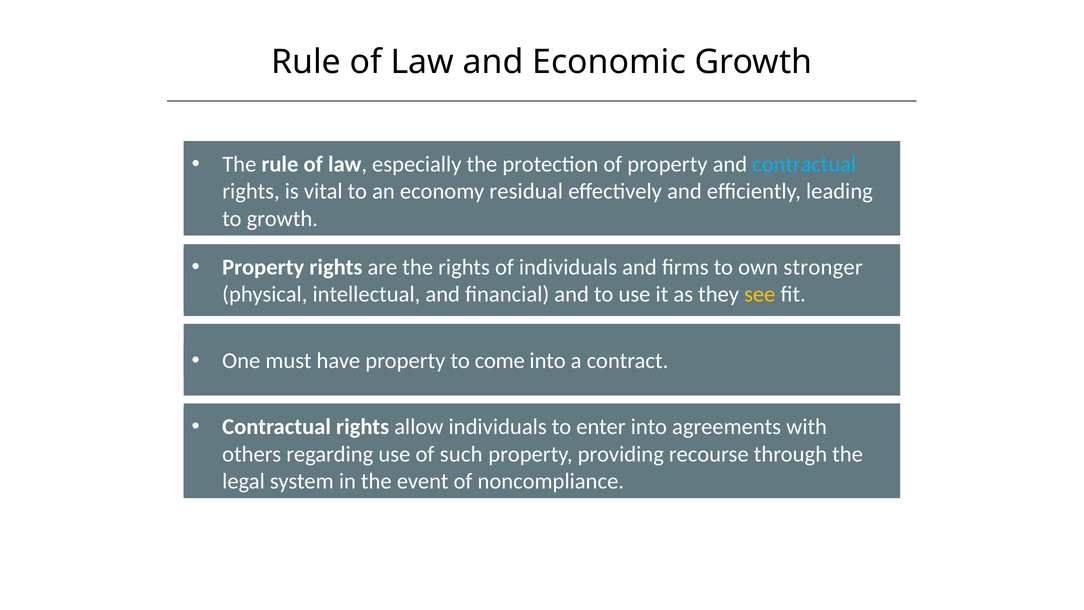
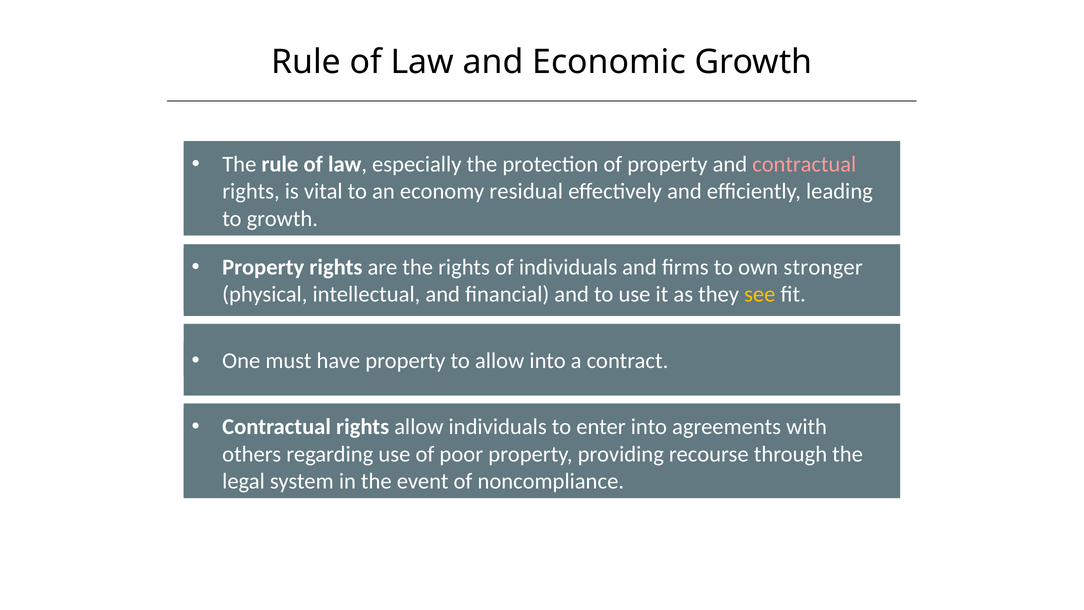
contractual at (804, 164) colour: light blue -> pink
to come: come -> allow
such: such -> poor
